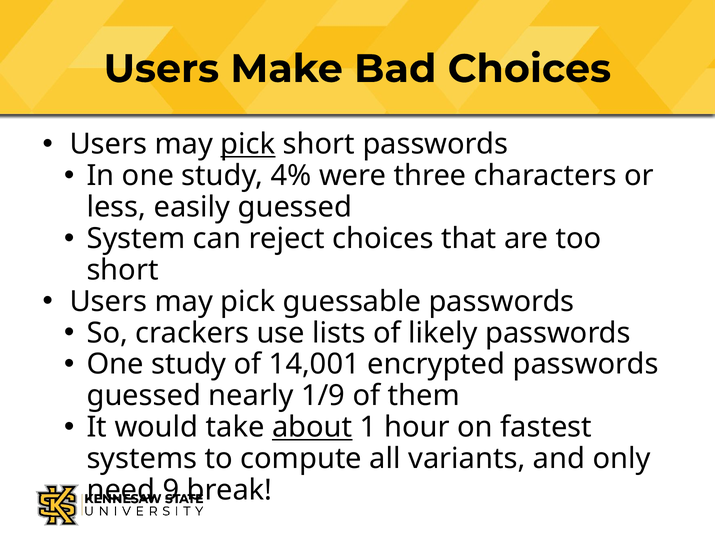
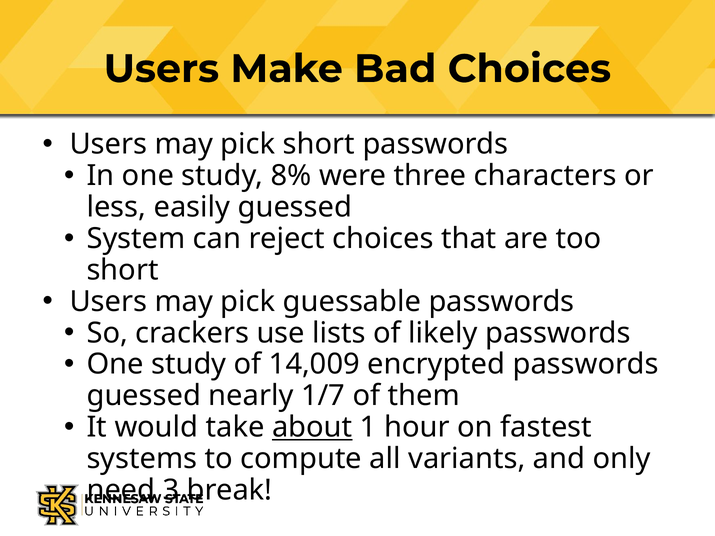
pick at (248, 144) underline: present -> none
4%: 4% -> 8%
14,001: 14,001 -> 14,009
1/9: 1/9 -> 1/7
9: 9 -> 3
